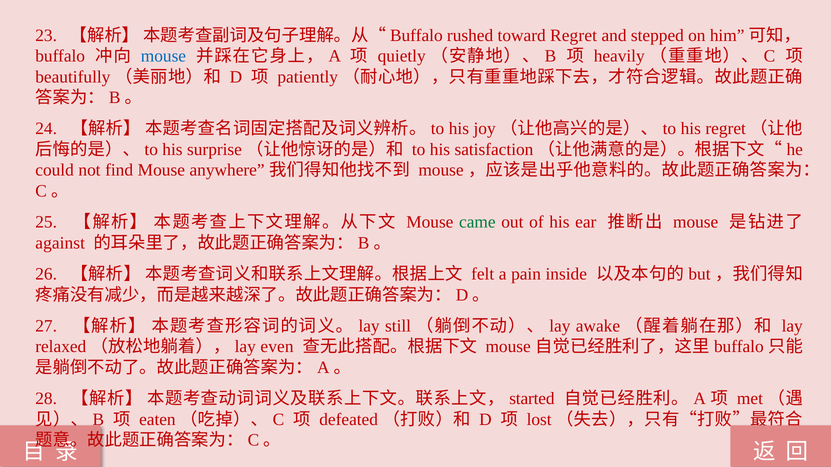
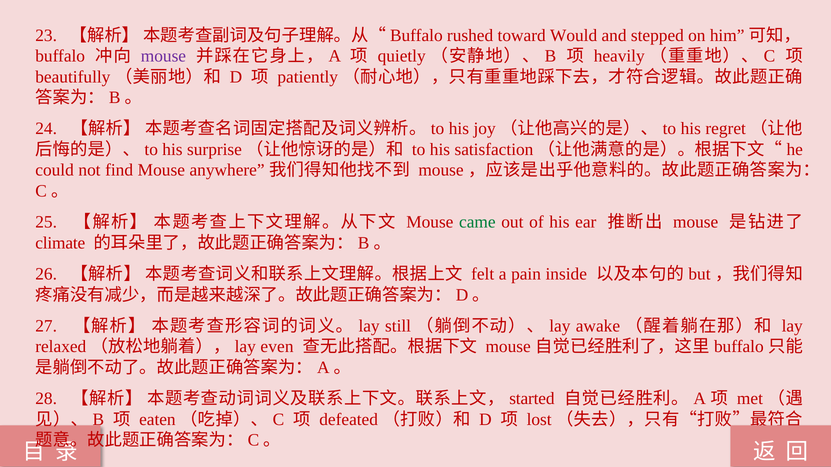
toward Regret: Regret -> Would
mouse at (163, 56) colour: blue -> purple
against: against -> climate
